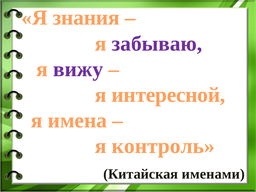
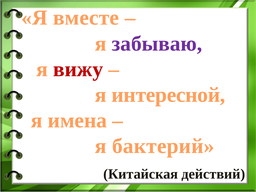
знания: знания -> вместе
вижу colour: purple -> red
контроль: контроль -> бактерий
именами: именами -> действий
